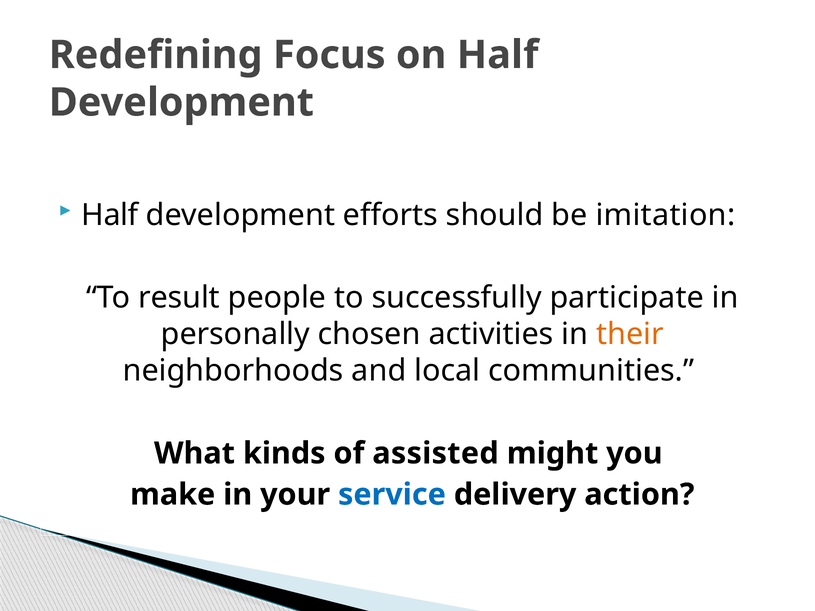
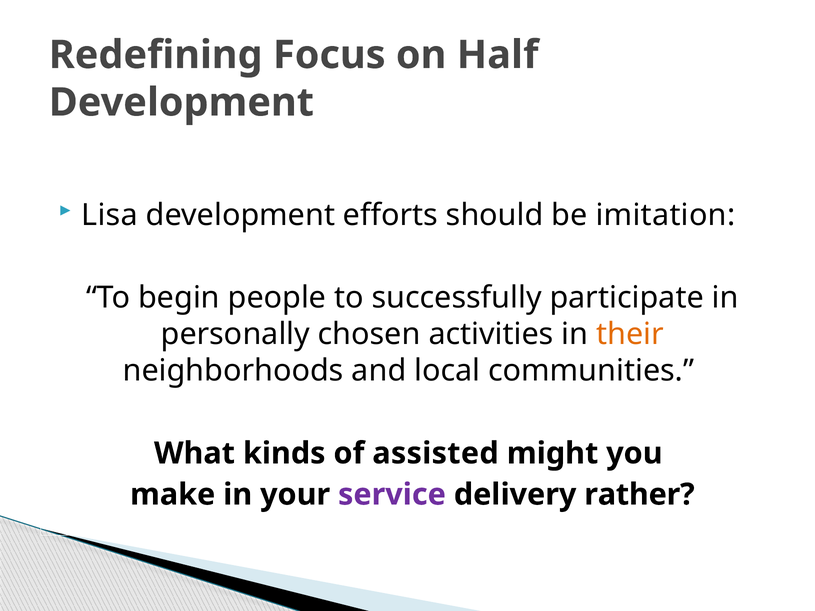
Half at (110, 215): Half -> Lisa
result: result -> begin
service colour: blue -> purple
action: action -> rather
